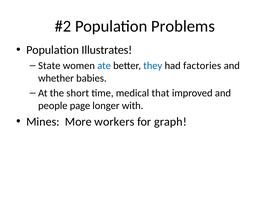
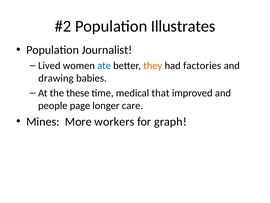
Problems: Problems -> Illustrates
Illustrates: Illustrates -> Journalist
State: State -> Lived
they colour: blue -> orange
whether: whether -> drawing
short: short -> these
with: with -> care
